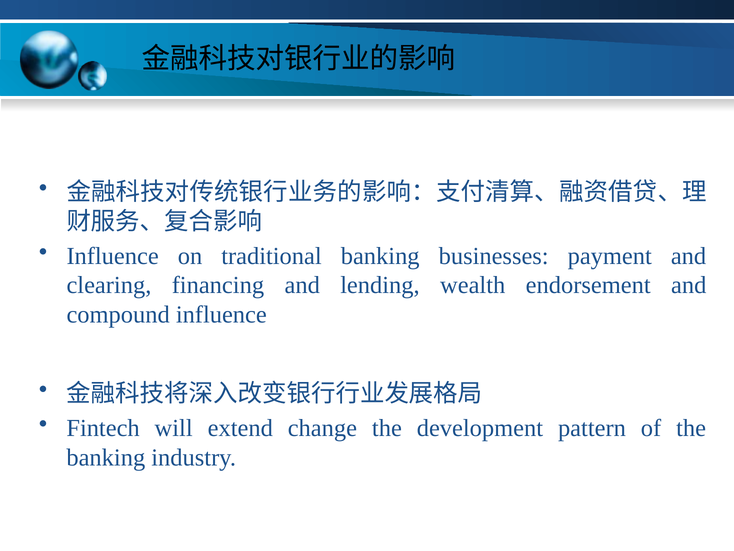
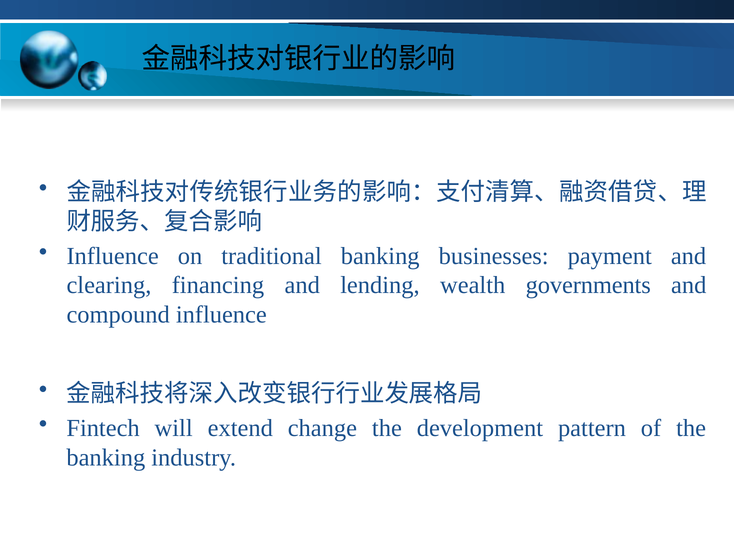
endorsement: endorsement -> governments
